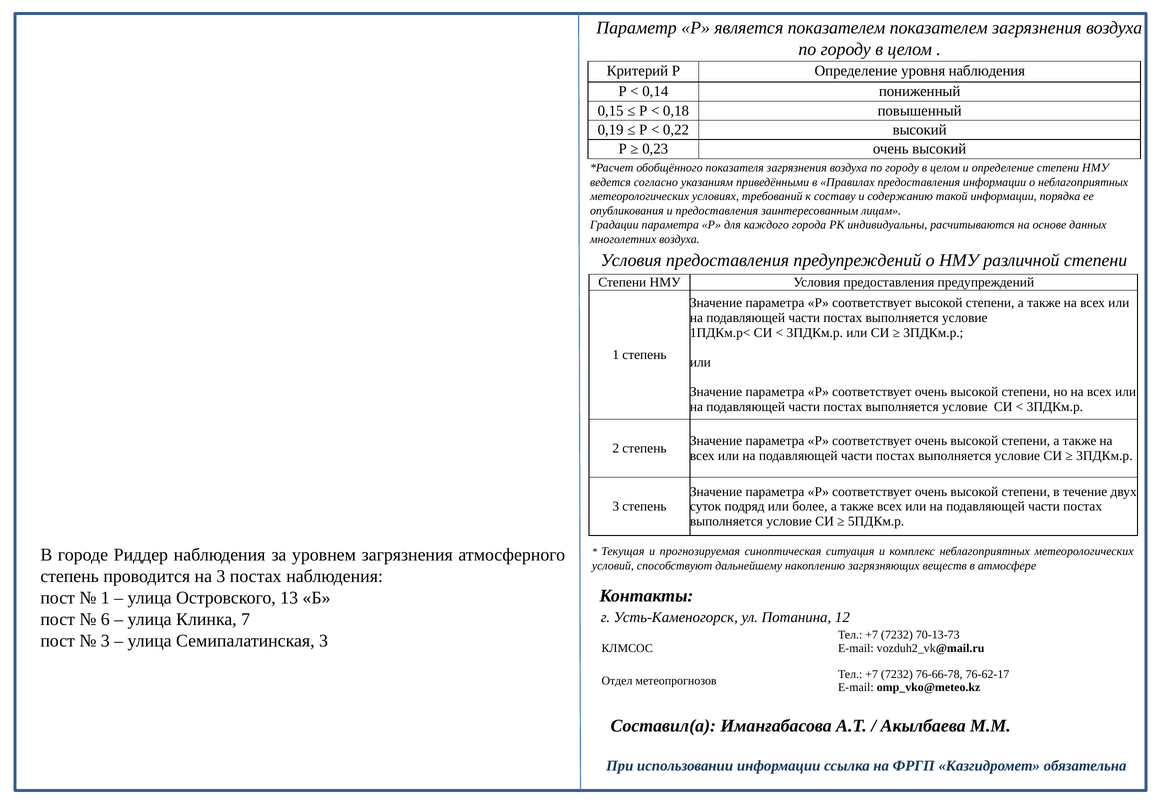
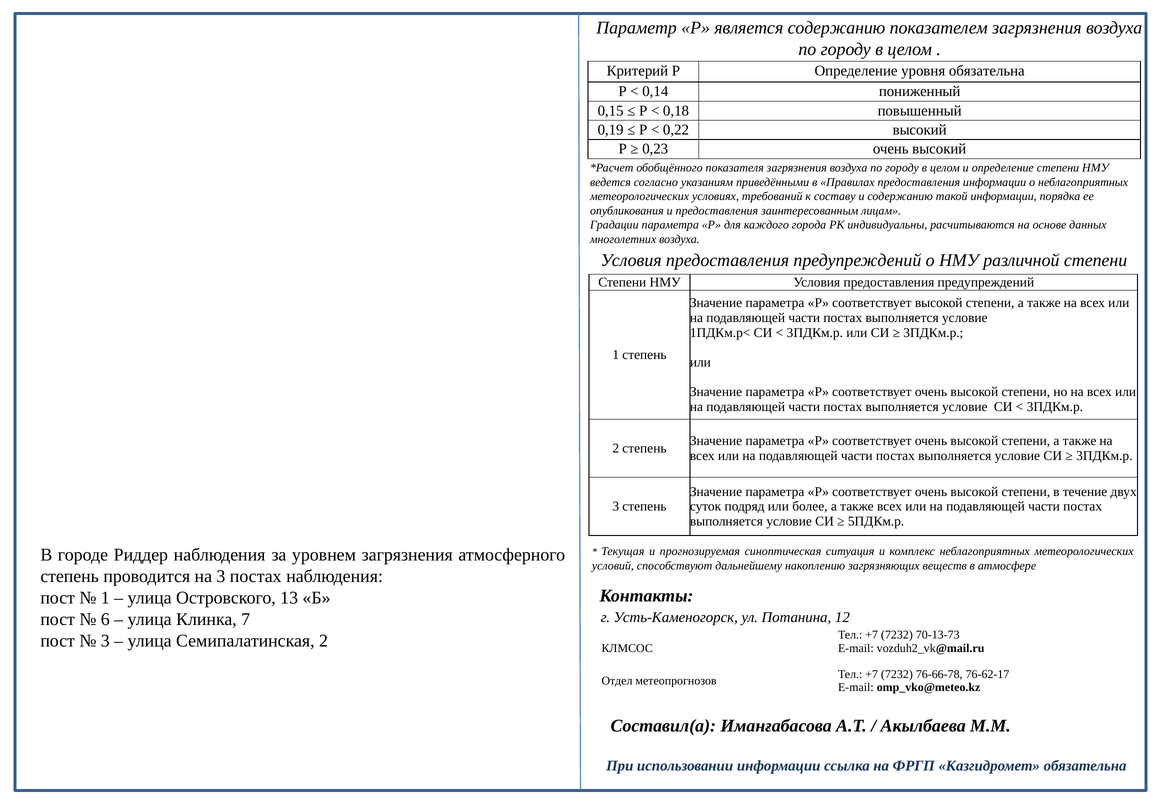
является показателем: показателем -> содержанию
уровня наблюдения: наблюдения -> обязательна
Семипалатинская 3: 3 -> 2
